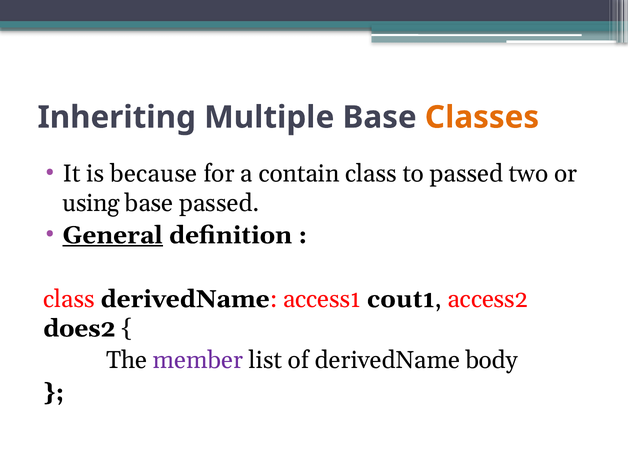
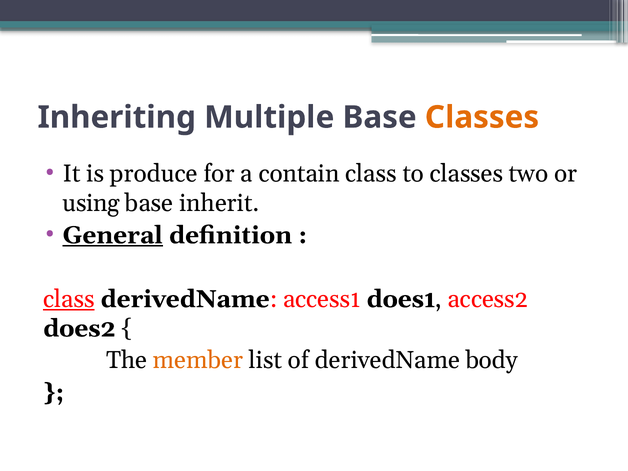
because: because -> produce
to passed: passed -> classes
base passed: passed -> inherit
class at (69, 299) underline: none -> present
cout1: cout1 -> does1
member colour: purple -> orange
